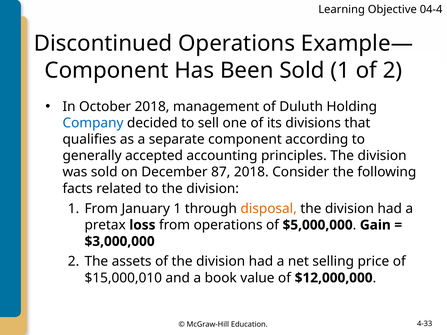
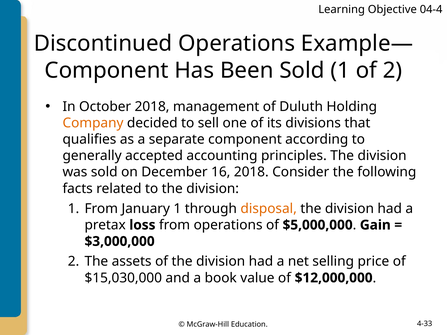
Company colour: blue -> orange
87: 87 -> 16
$15,000,010: $15,000,010 -> $15,030,000
